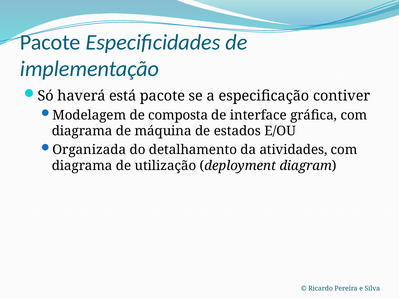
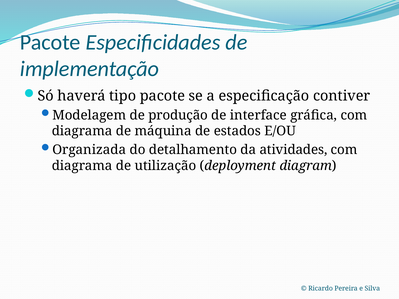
está: está -> tipo
composta: composta -> produção
